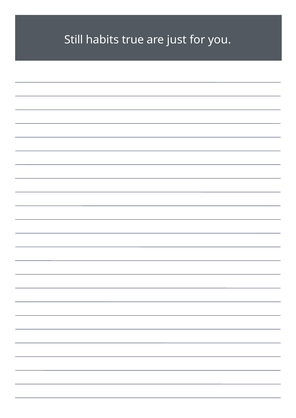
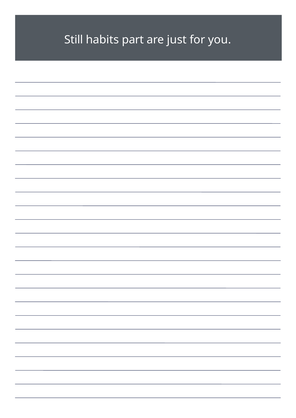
true: true -> part
